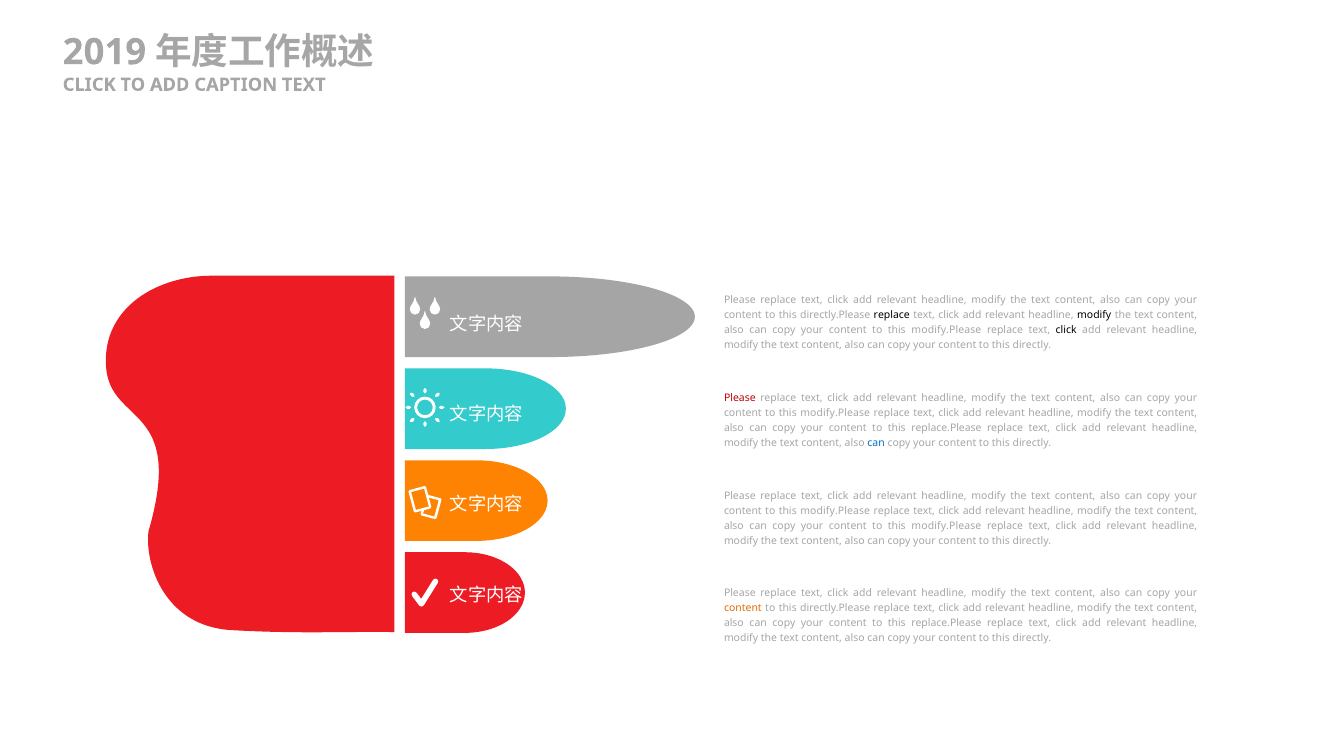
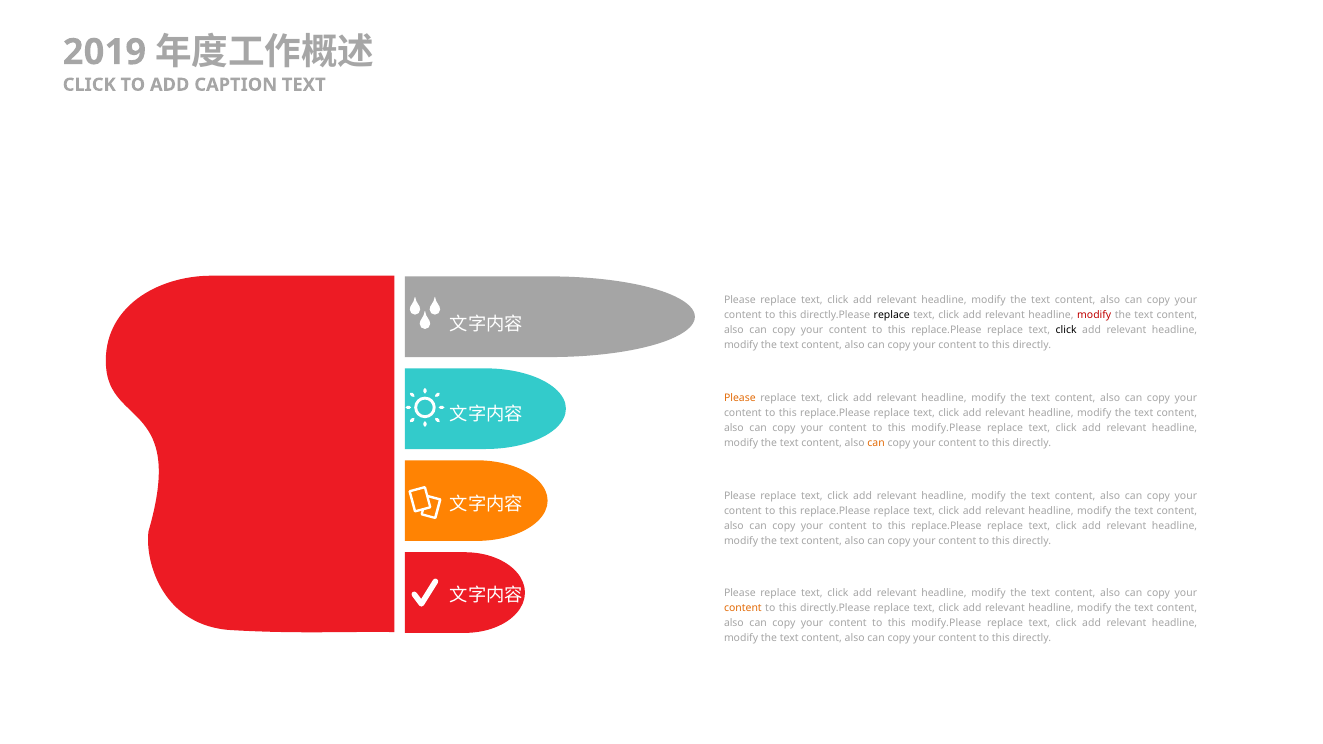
modify at (1094, 315) colour: black -> red
modify.Please at (946, 330): modify.Please -> replace.Please
Please at (740, 398) colour: red -> orange
modify.Please at (835, 413): modify.Please -> replace.Please
replace.Please at (946, 428): replace.Please -> modify.Please
can at (876, 443) colour: blue -> orange
modify.Please at (835, 511): modify.Please -> replace.Please
modify.Please at (946, 526): modify.Please -> replace.Please
replace.Please at (946, 623): replace.Please -> modify.Please
